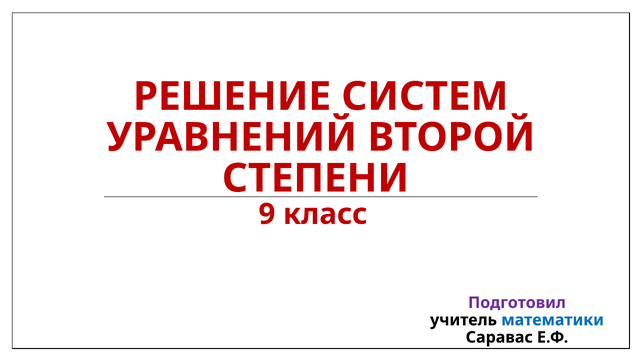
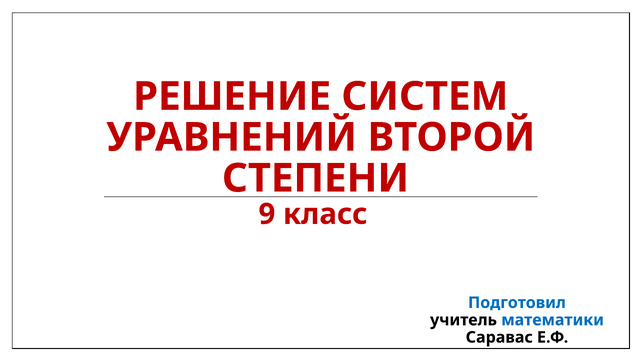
Подготовил colour: purple -> blue
